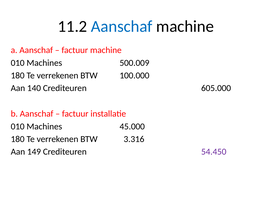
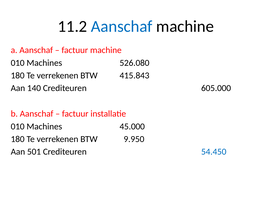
500.009: 500.009 -> 526.080
100.000: 100.000 -> 415.843
3.316: 3.316 -> 9.950
149: 149 -> 501
54.450 colour: purple -> blue
